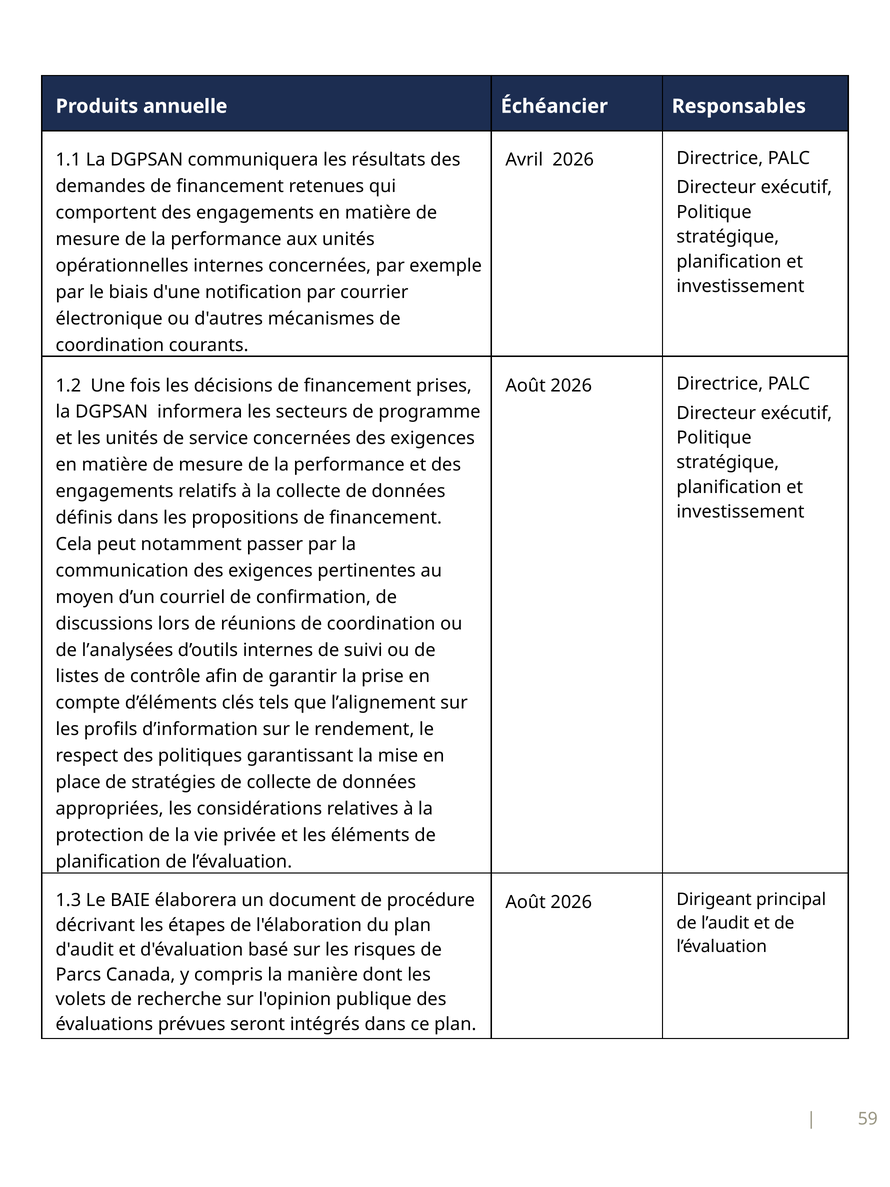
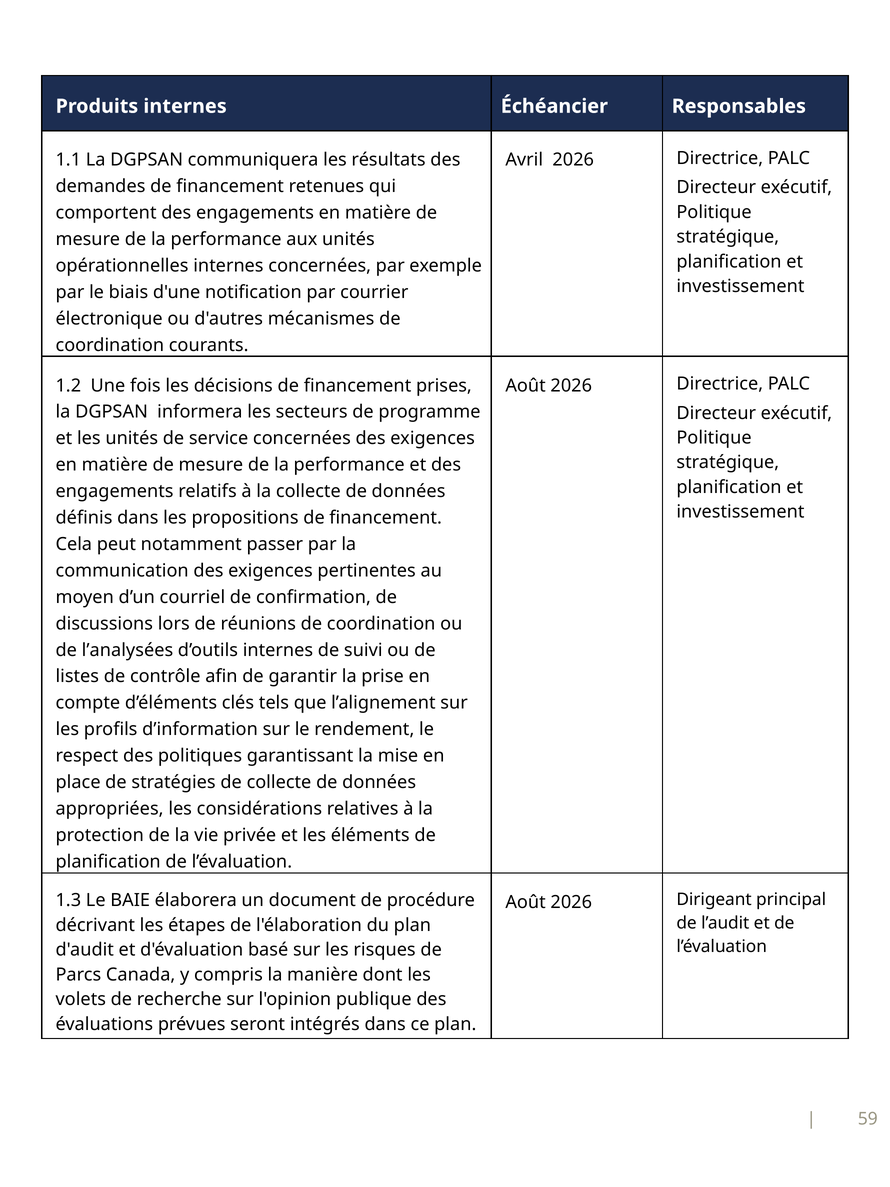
Produits annuelle: annuelle -> internes
